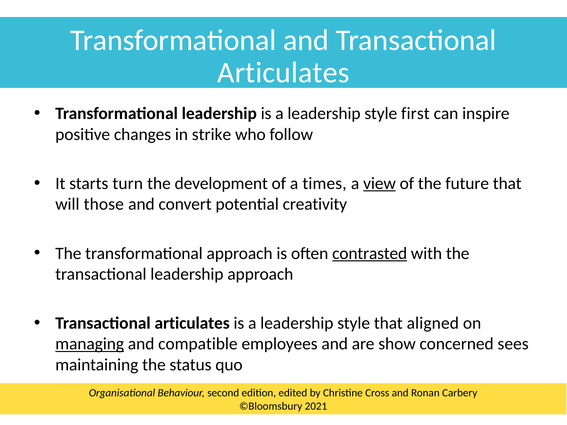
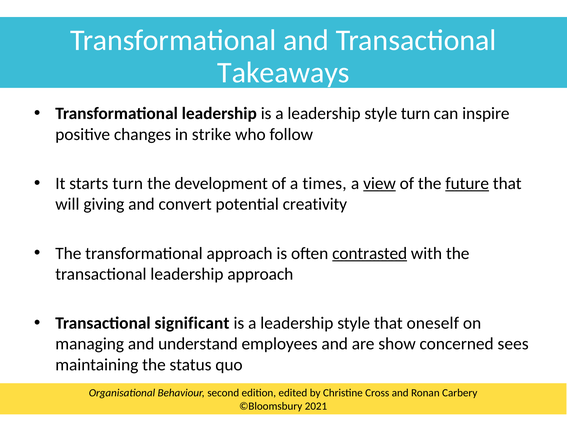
Articulates at (283, 73): Articulates -> Takeaways
style first: first -> turn
future underline: none -> present
those: those -> giving
articulates at (192, 323): articulates -> significant
aligned: aligned -> oneself
managing underline: present -> none
compatible: compatible -> understand
